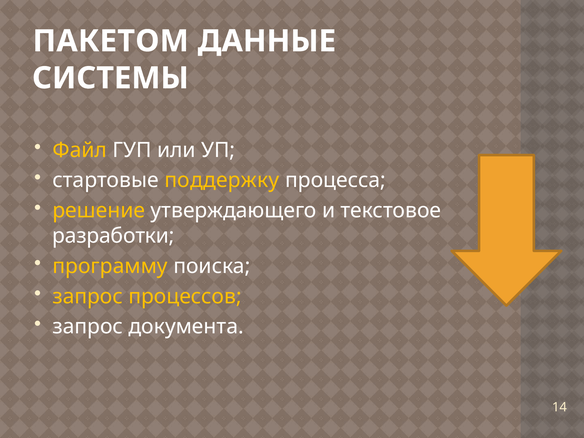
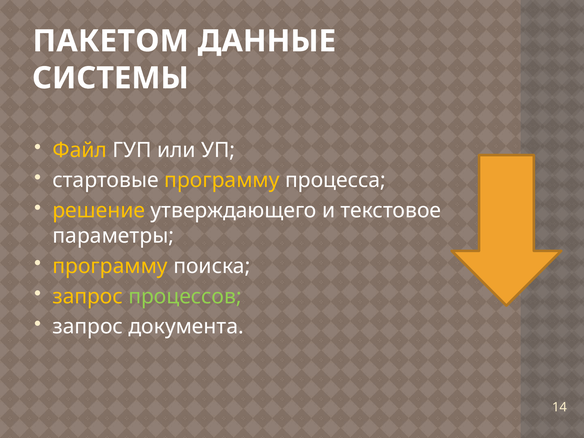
стартовые поддержку: поддержку -> программу
разработки: разработки -> параметры
процессов colour: yellow -> light green
